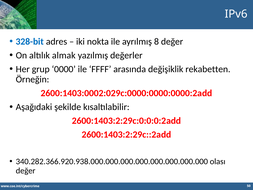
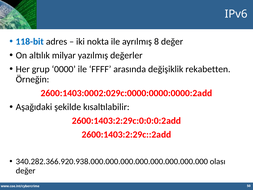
328-bit: 328-bit -> 118-bit
almak: almak -> milyar
